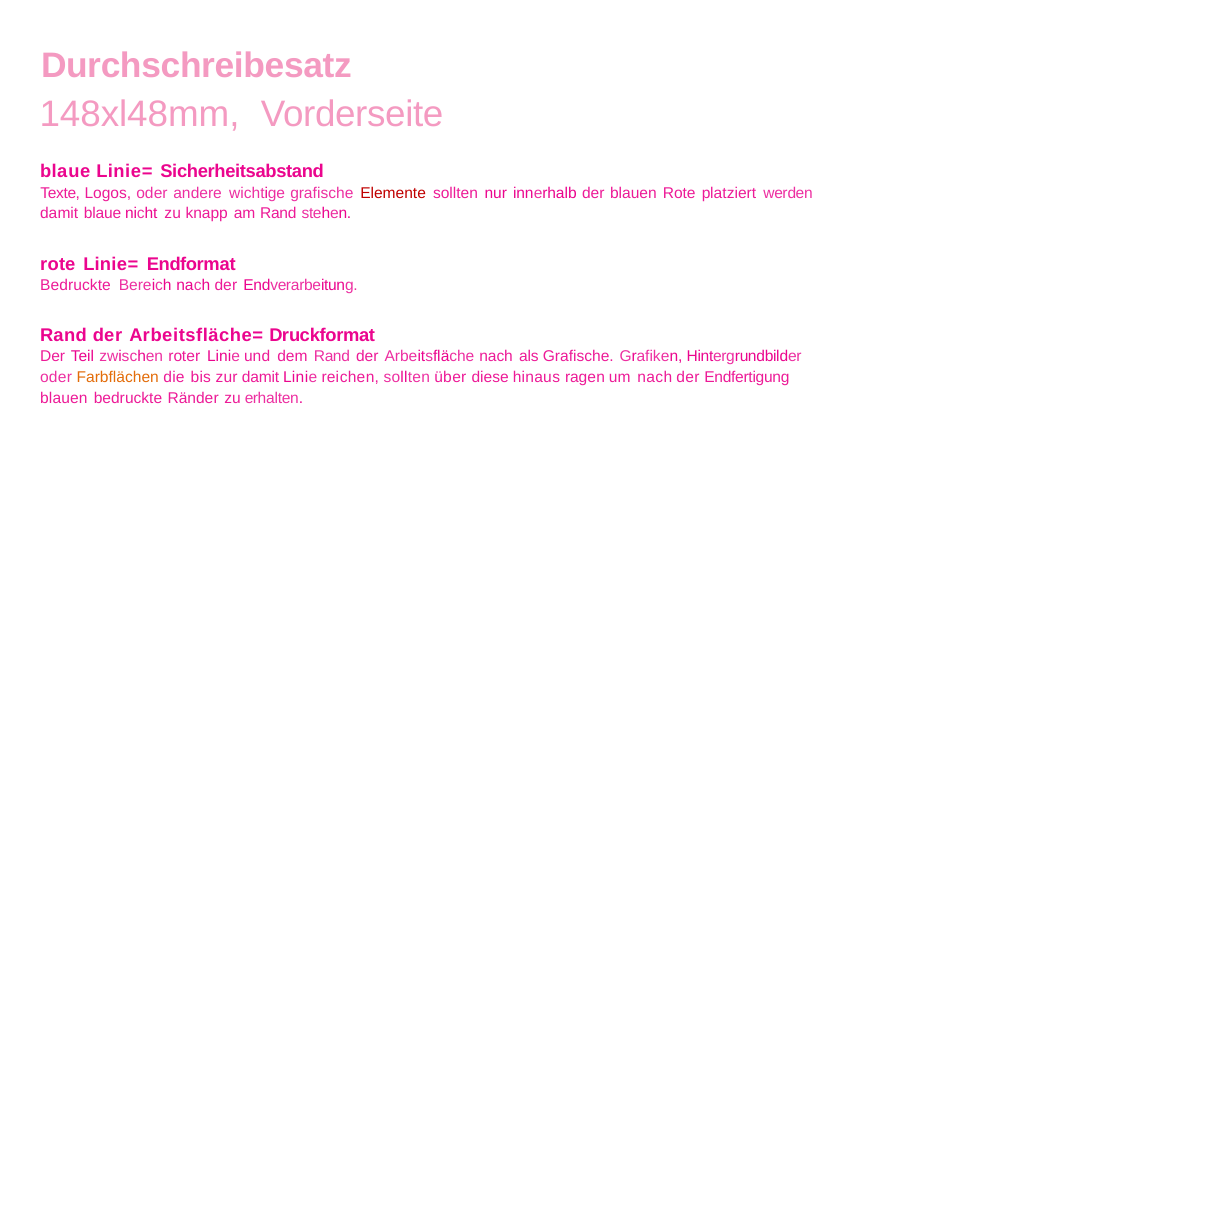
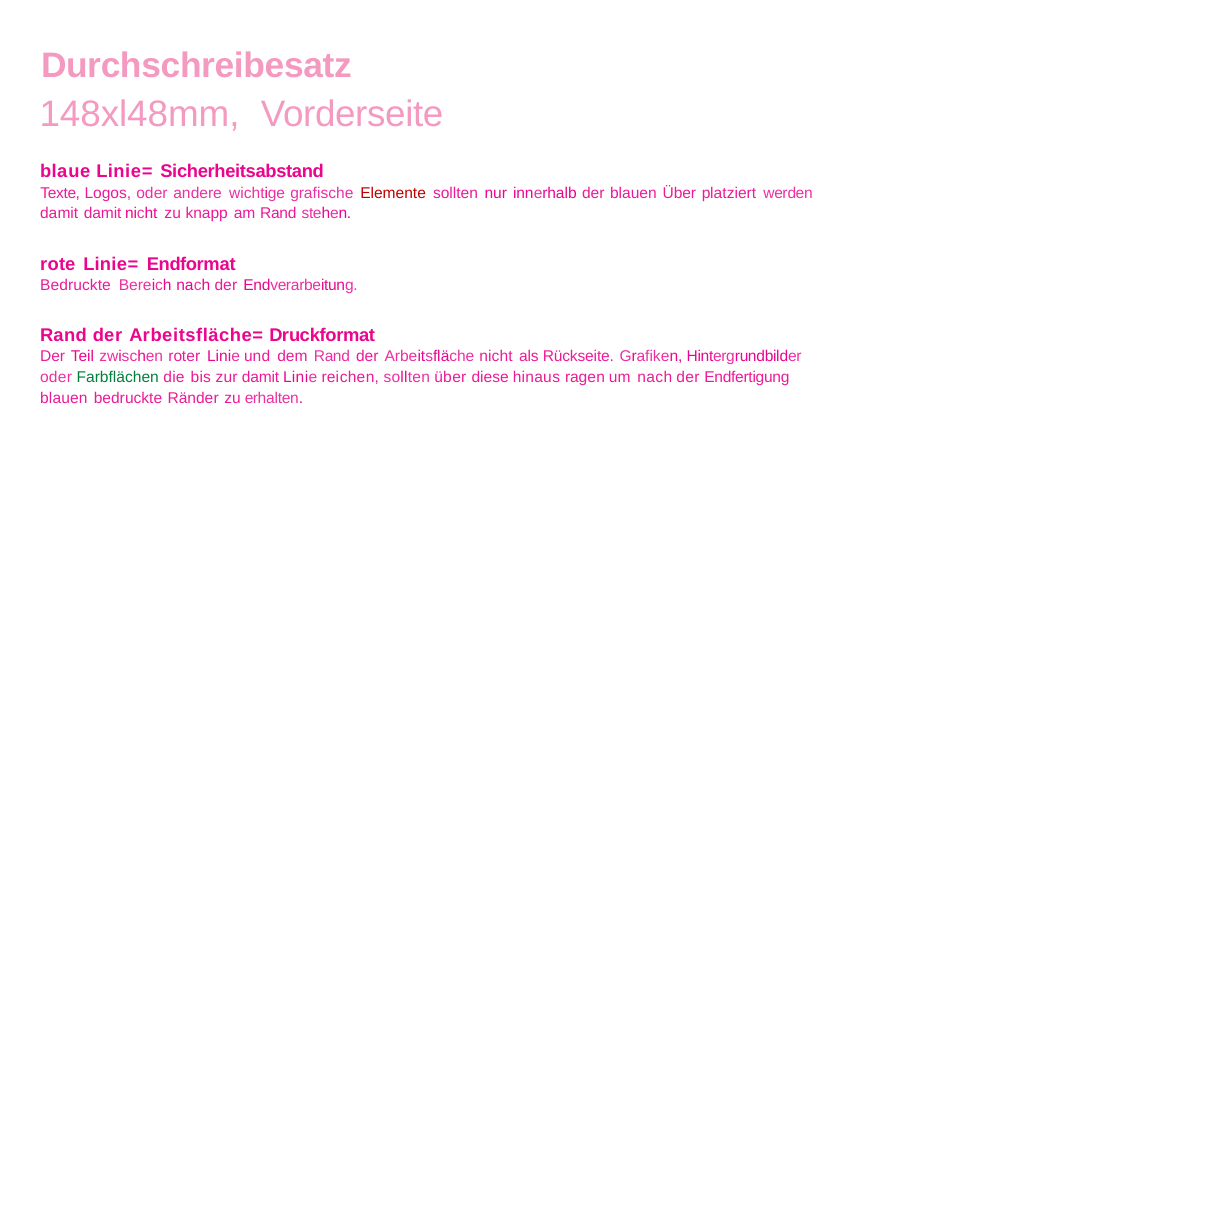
blauen Rote: Rote -> Über
damit blaue: blaue -> damit
Arbeitsfläche nach: nach -> nicht
als Grafische: Grafische -> Rückseite
Farbflächen colour: orange -> green
